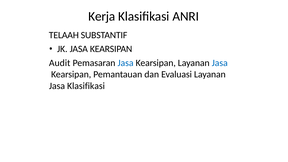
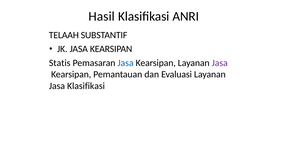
Kerja: Kerja -> Hasil
Audit: Audit -> Statis
Jasa at (220, 63) colour: blue -> purple
